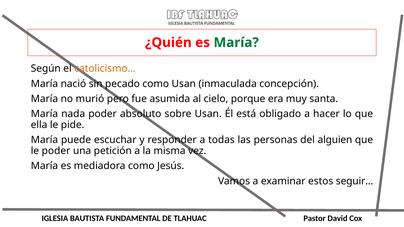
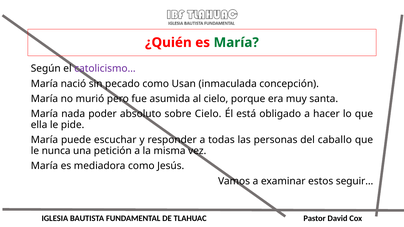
catolicismo… colour: orange -> purple
sobre Usan: Usan -> Cielo
alguien: alguien -> caballo
le poder: poder -> nunca
